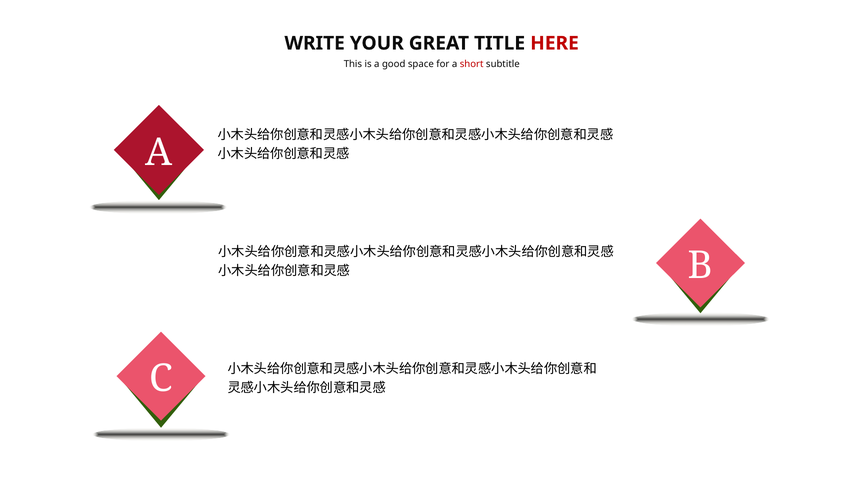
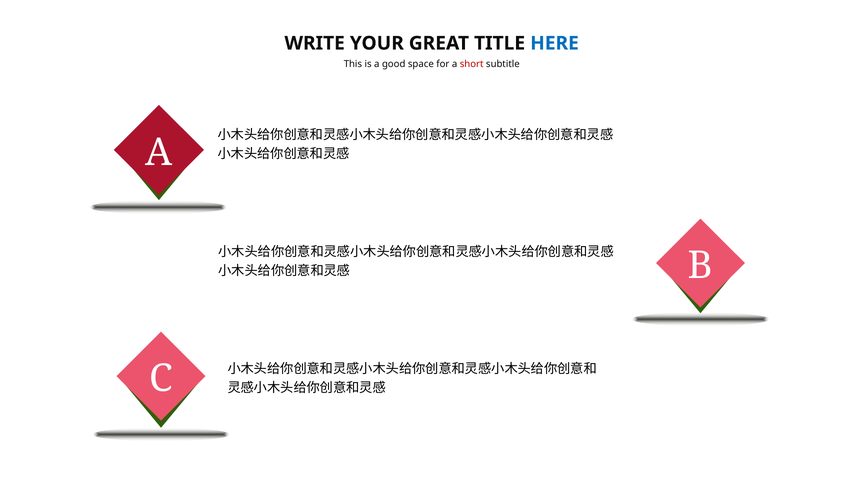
HERE colour: red -> blue
